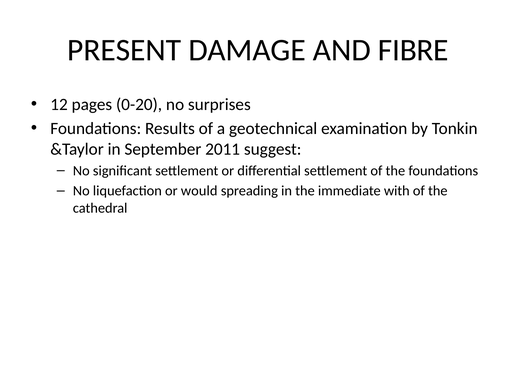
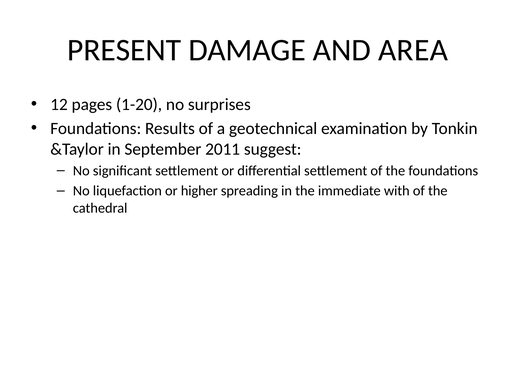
FIBRE: FIBRE -> AREA
0-20: 0-20 -> 1-20
would: would -> higher
